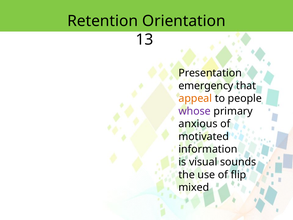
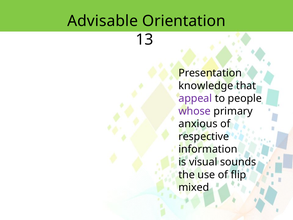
Retention: Retention -> Advisable
emergency: emergency -> knowledge
appeal colour: orange -> purple
motivated: motivated -> respective
